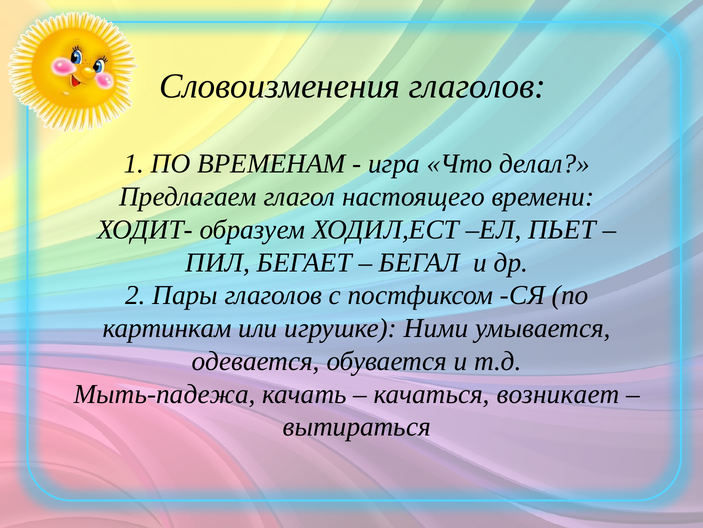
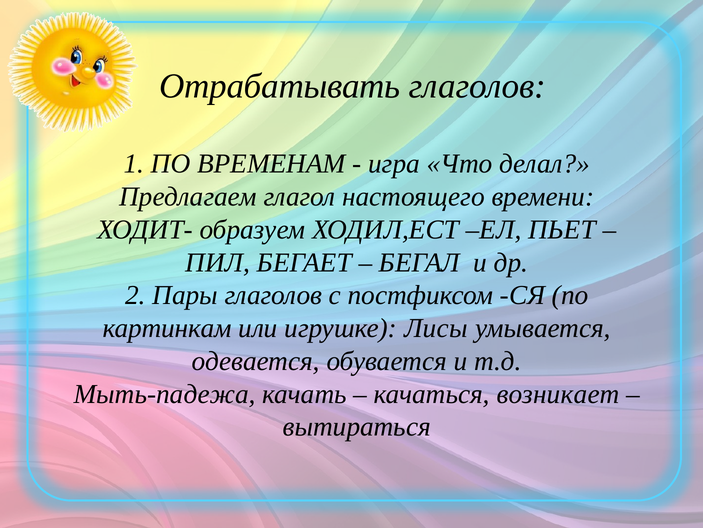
Словоизменения: Словоизменения -> Отрабатывать
Ними: Ними -> Лисы
